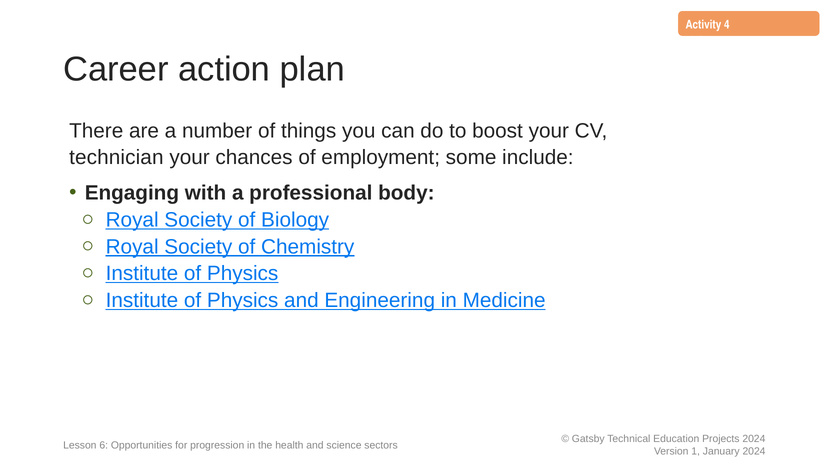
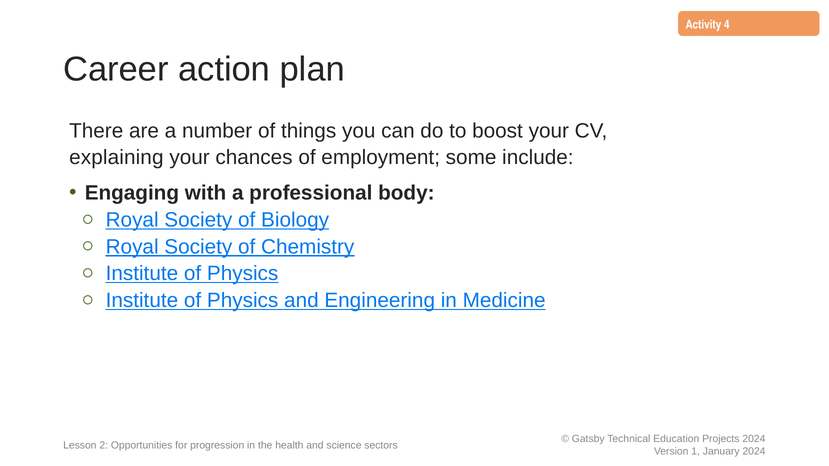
technician: technician -> explaining
6: 6 -> 2
